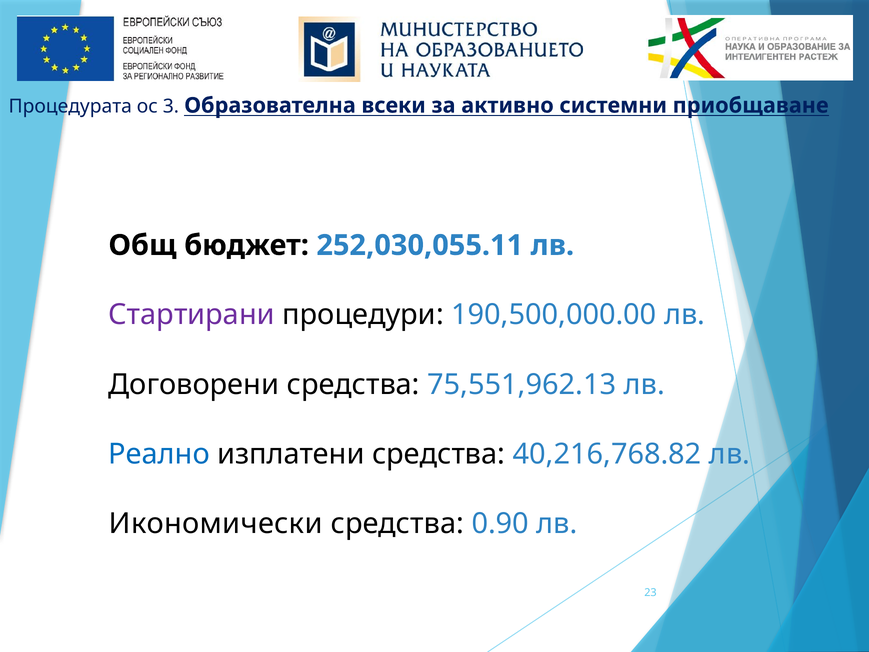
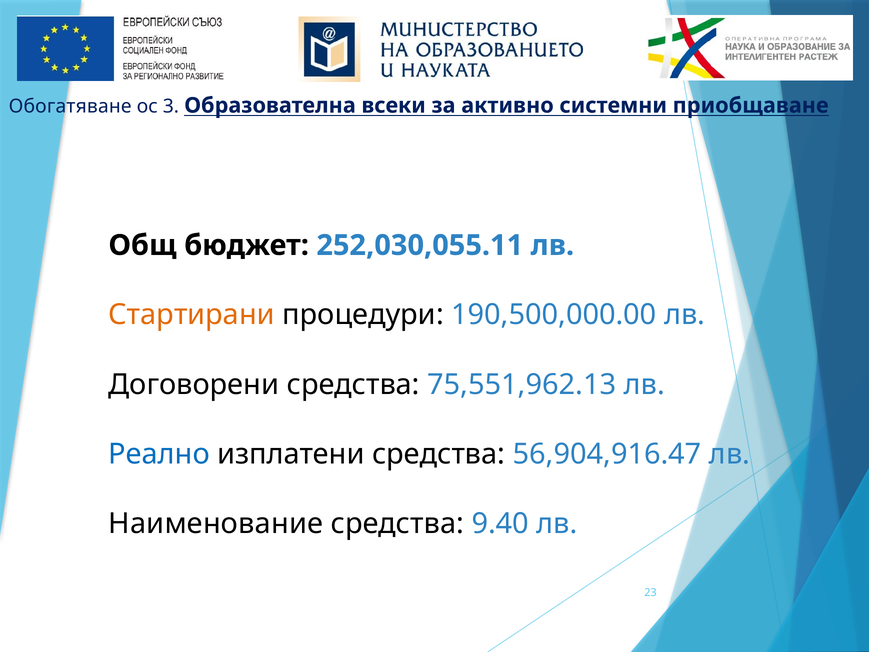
Процедурата: Процедурата -> Обогатяване
Стартирани colour: purple -> orange
40,216,768.82: 40,216,768.82 -> 56,904,916.47
Икономически: Икономически -> Наименование
0.90: 0.90 -> 9.40
